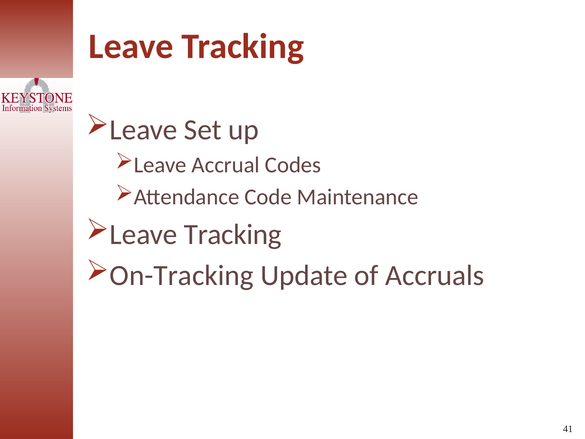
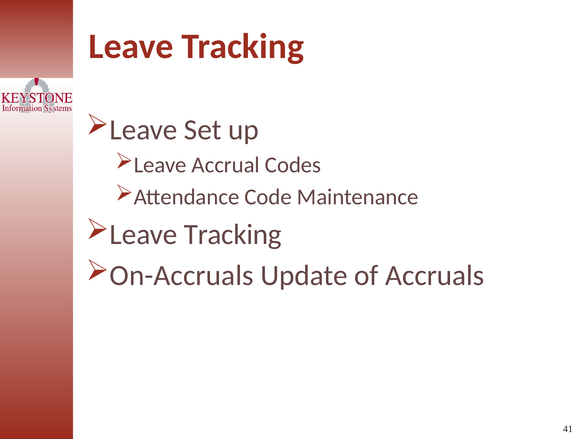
On-Tracking: On-Tracking -> On-Accruals
